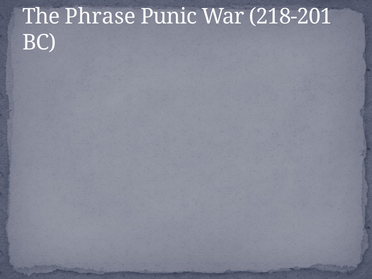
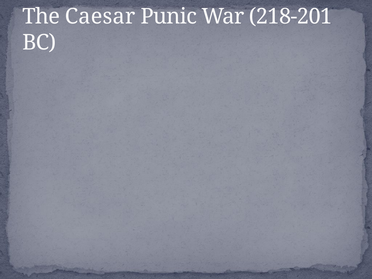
Phrase: Phrase -> Caesar
